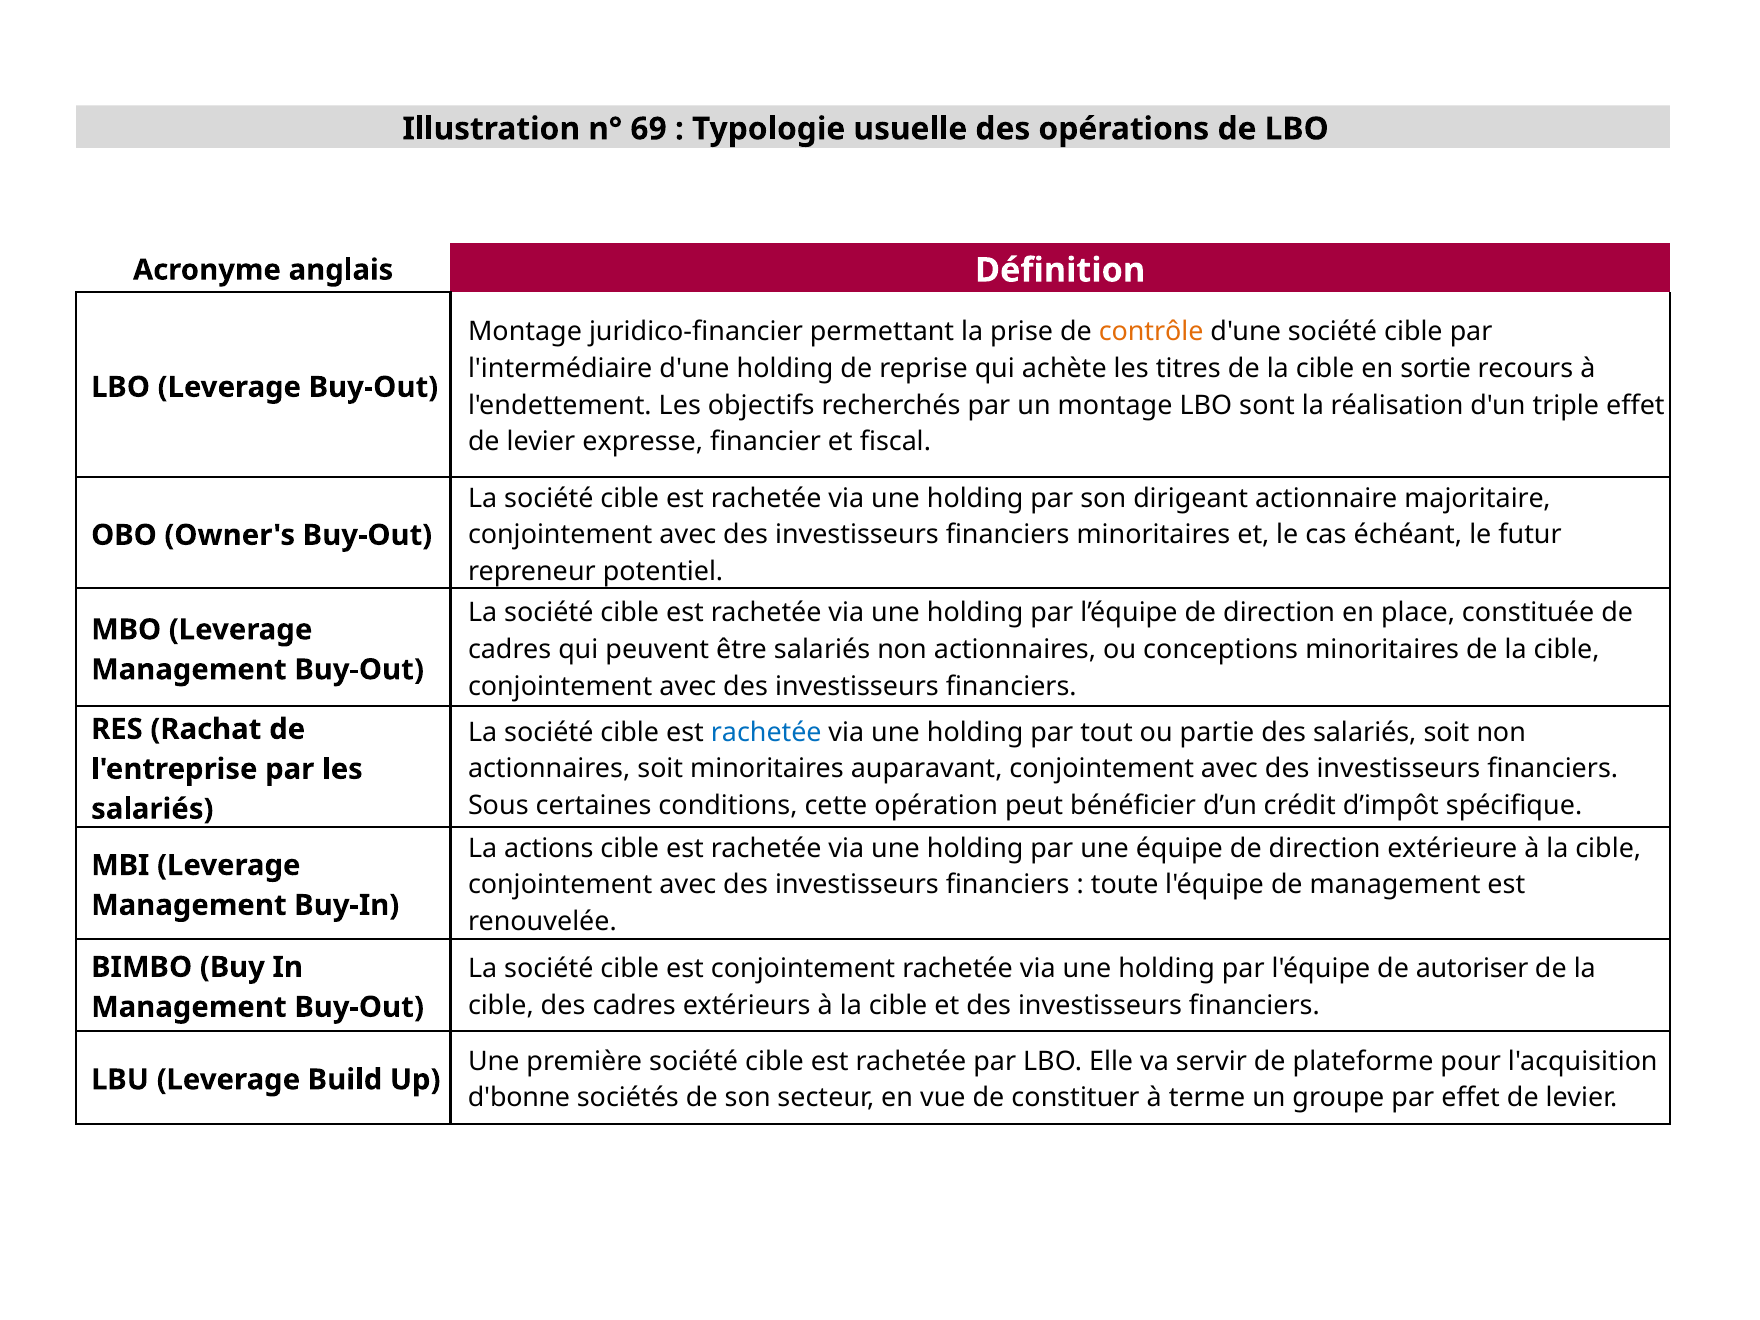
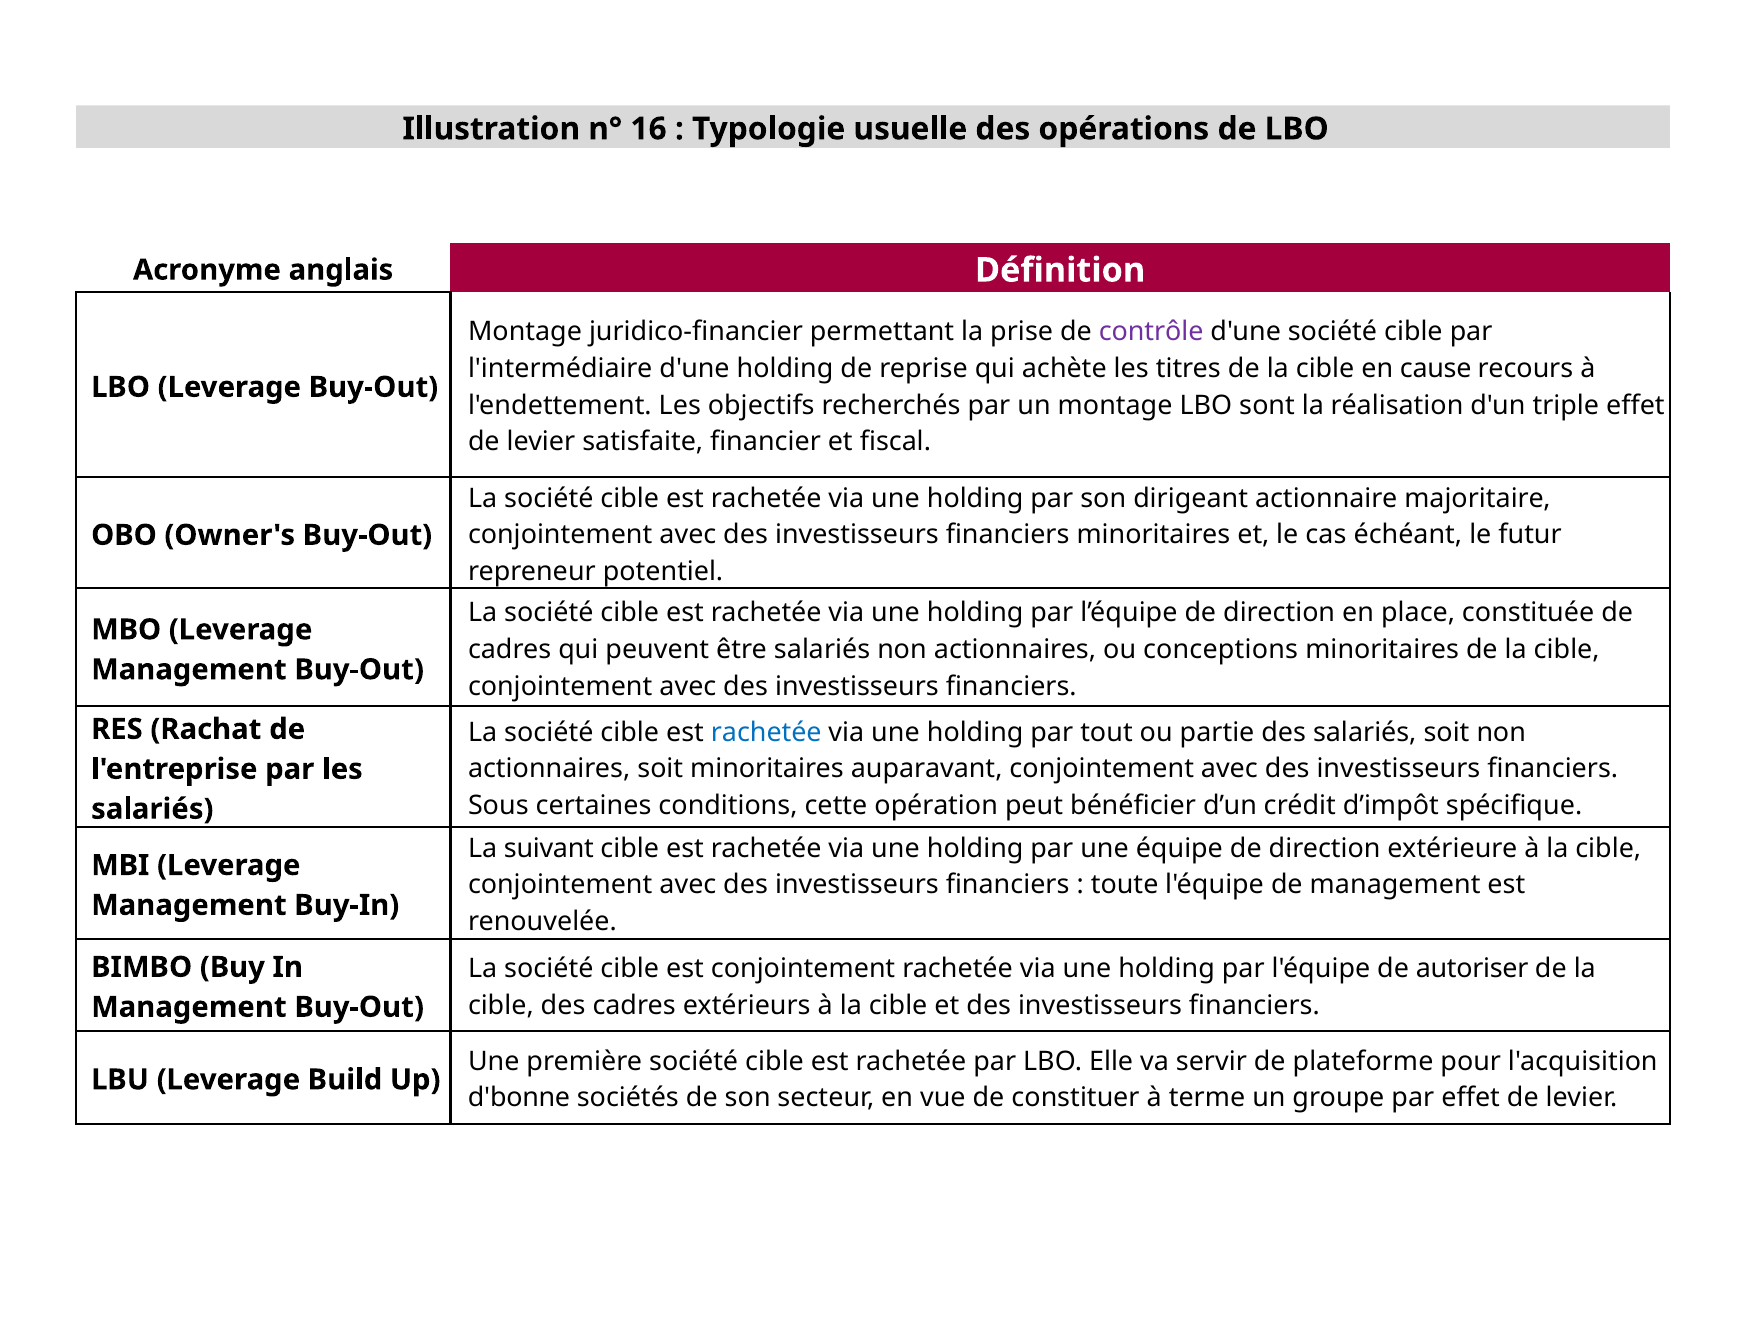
69: 69 -> 16
contrôle colour: orange -> purple
sortie: sortie -> cause
expresse: expresse -> satisfaite
actions: actions -> suivant
